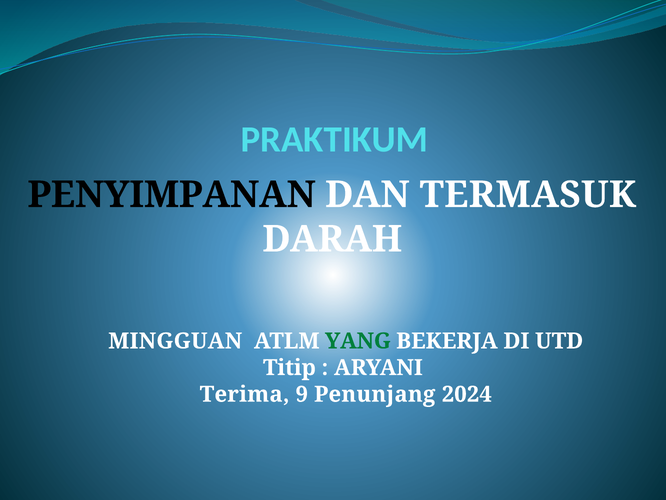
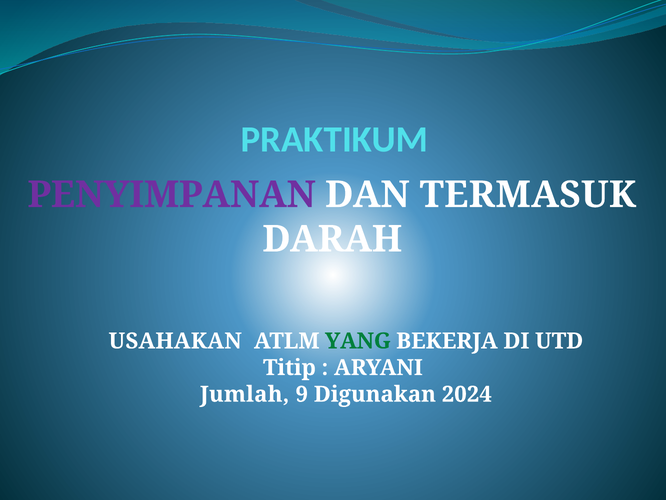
PENYIMPANAN colour: black -> purple
MINGGUAN: MINGGUAN -> USAHAKAN
Terima: Terima -> Jumlah
Penunjang: Penunjang -> Digunakan
